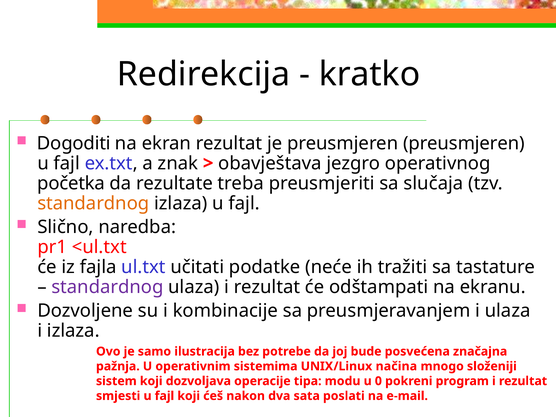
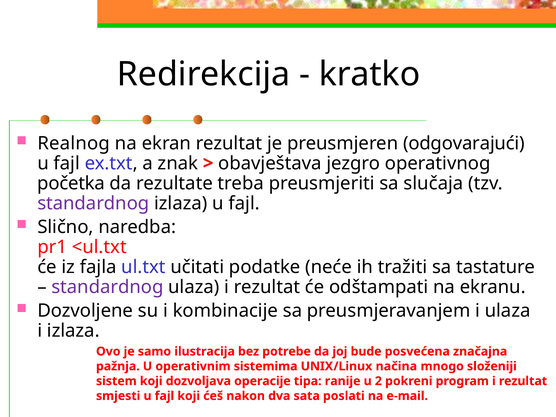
Dogoditi: Dogoditi -> Realnog
preusmjeren preusmjeren: preusmjeren -> odgovarajući
standardnog at (93, 203) colour: orange -> purple
modu: modu -> ranije
0: 0 -> 2
